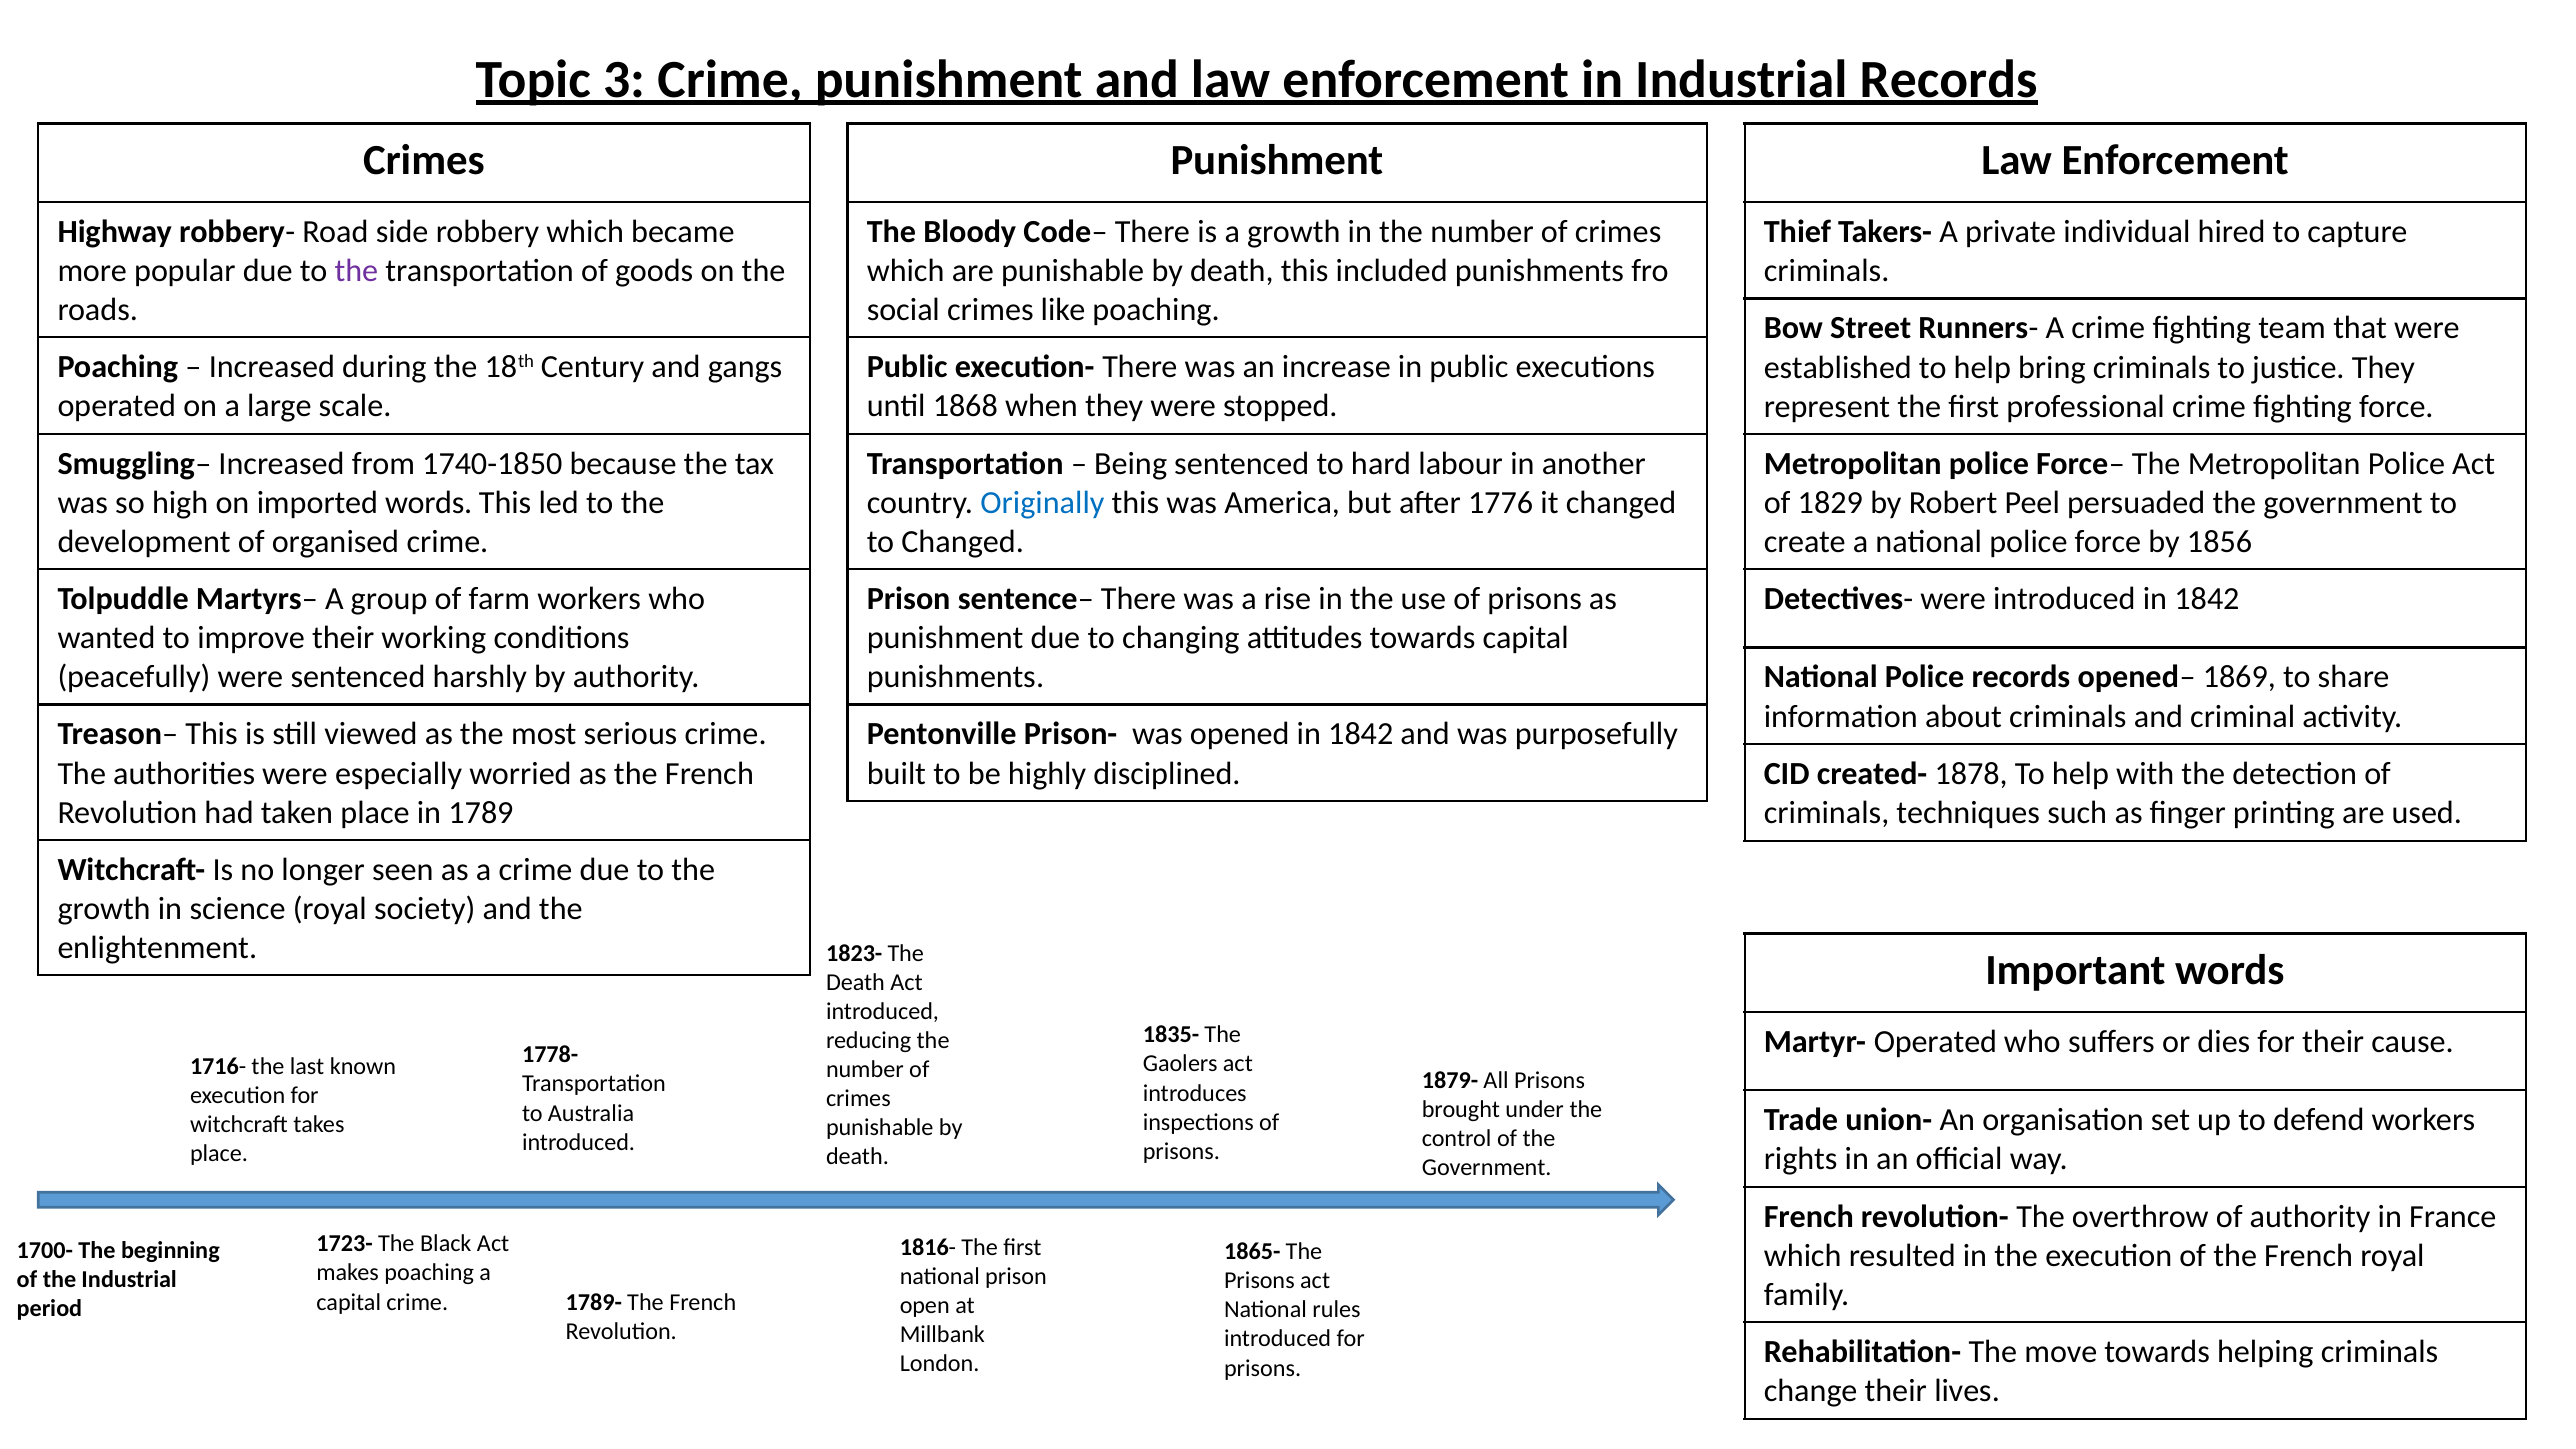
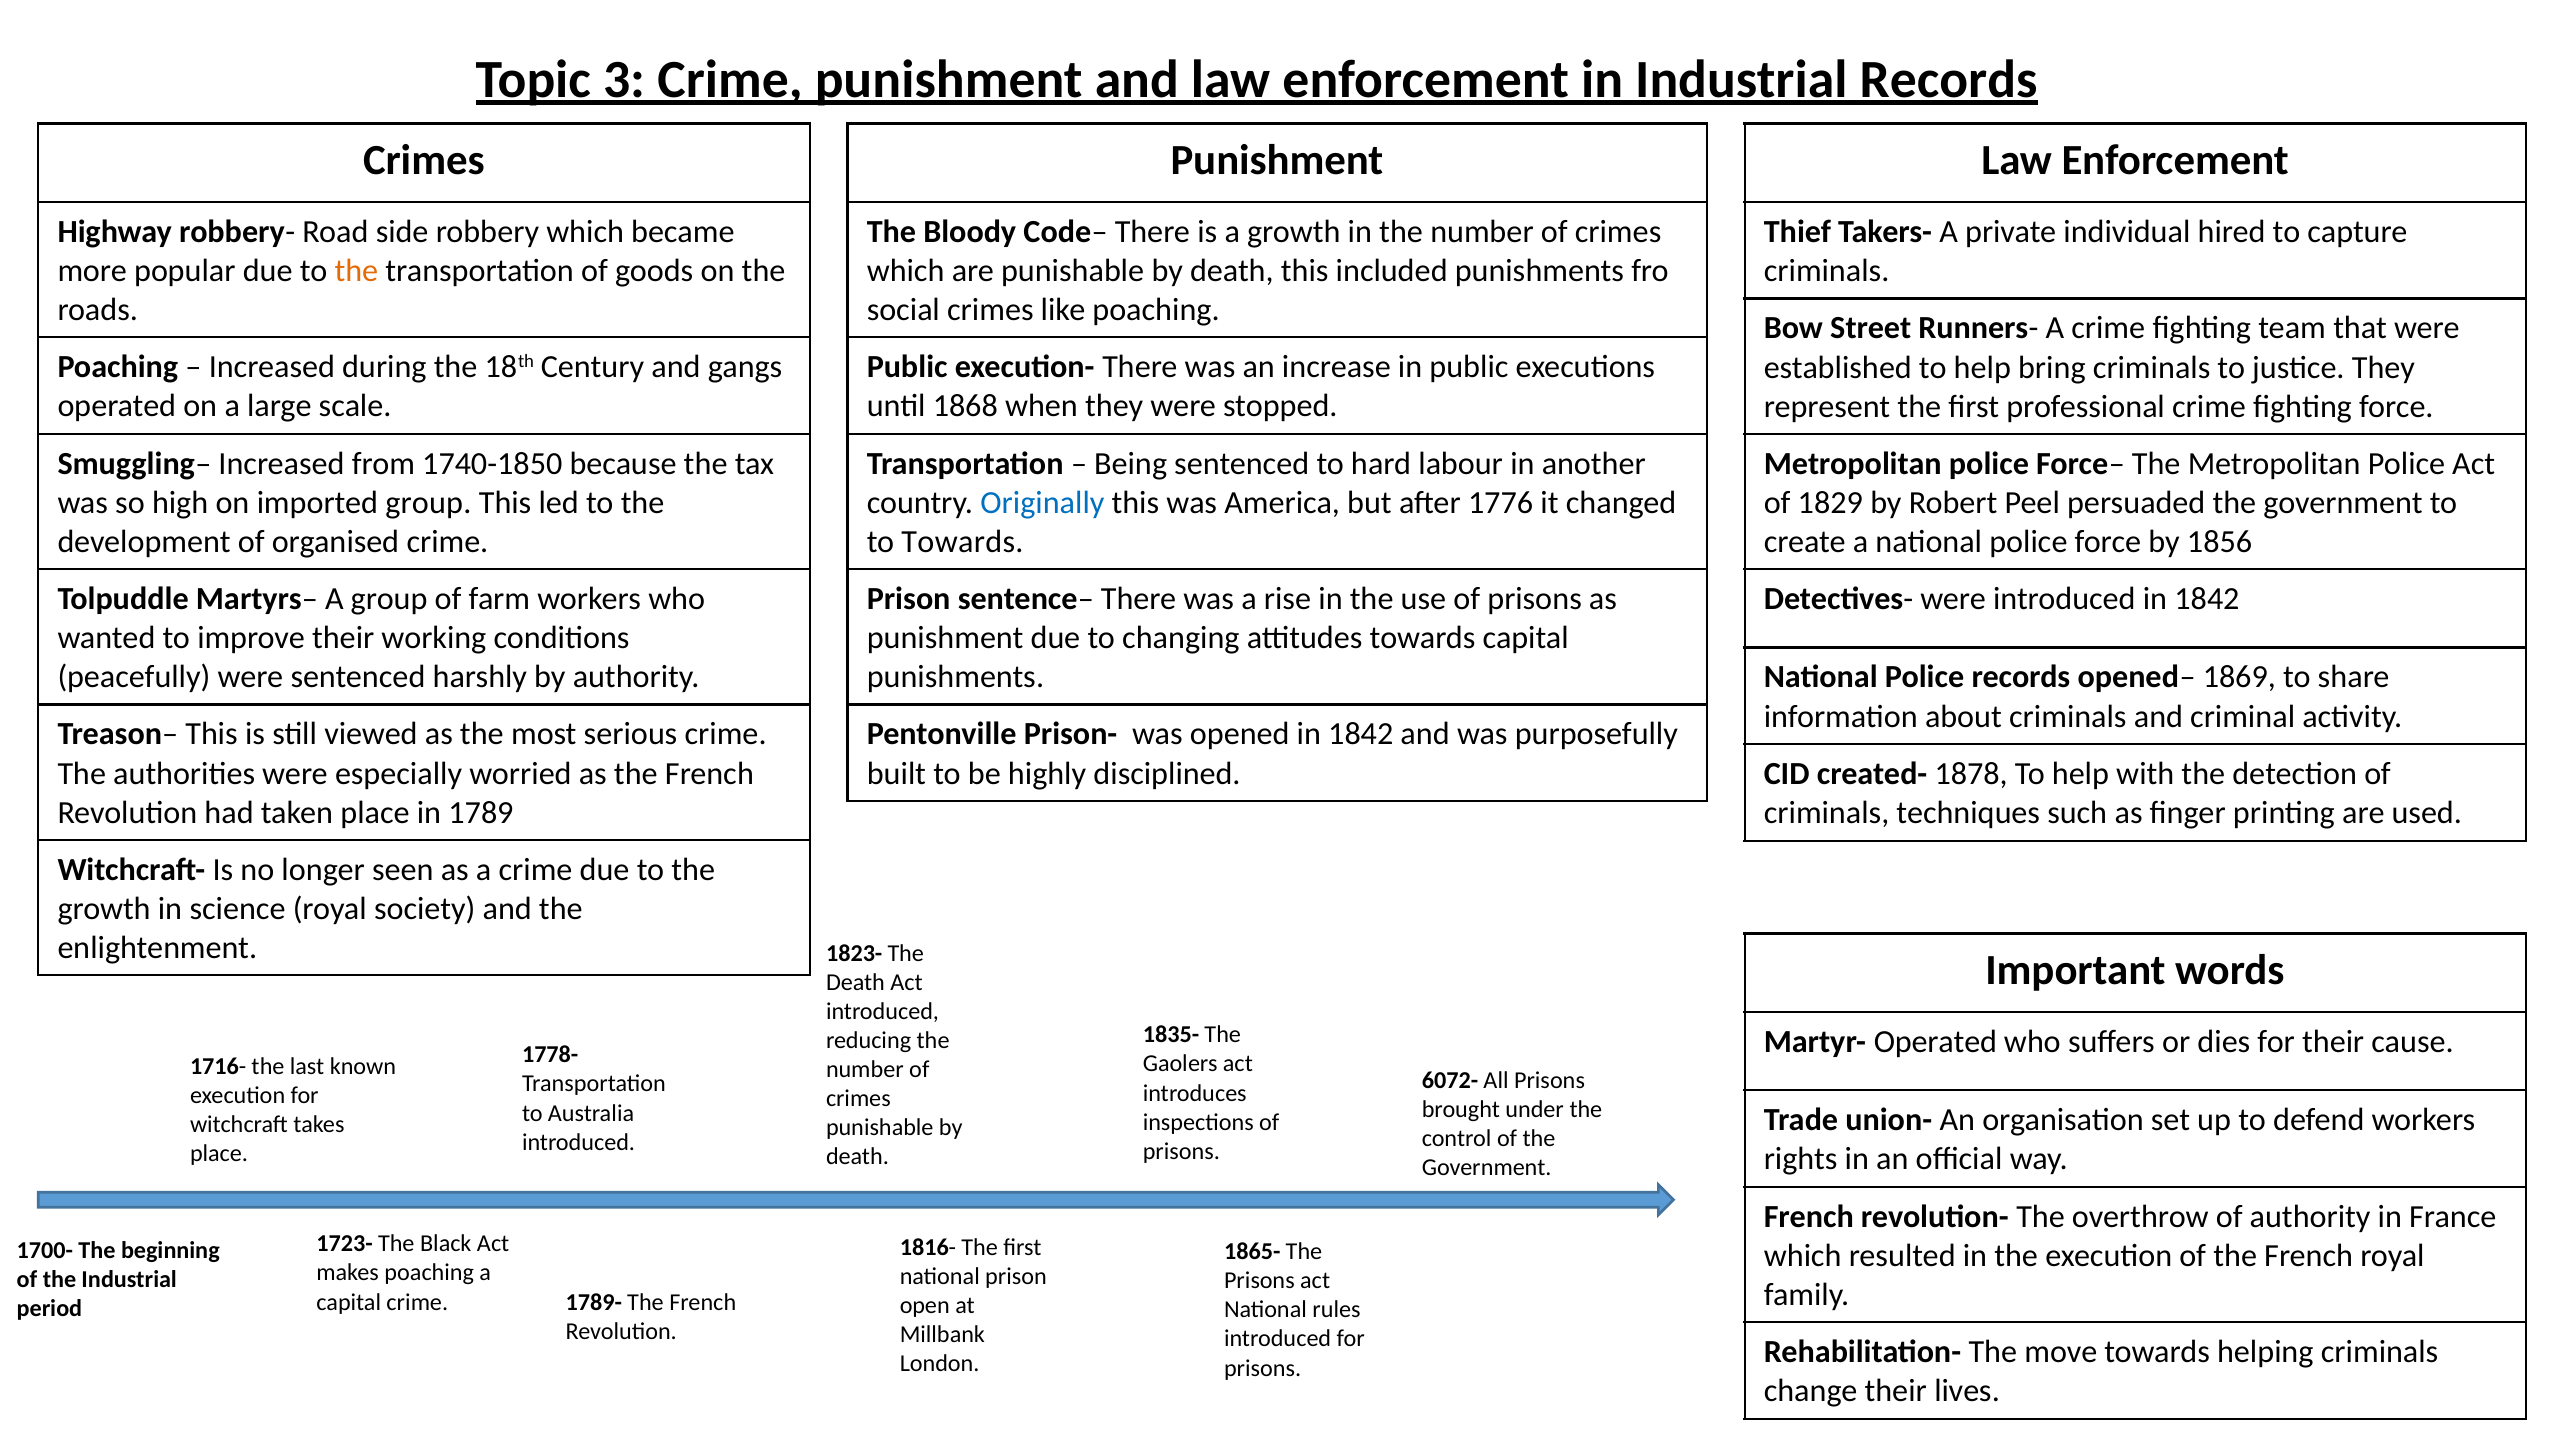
the at (356, 271) colour: purple -> orange
imported words: words -> group
to Changed: Changed -> Towards
1879-: 1879- -> 6072-
